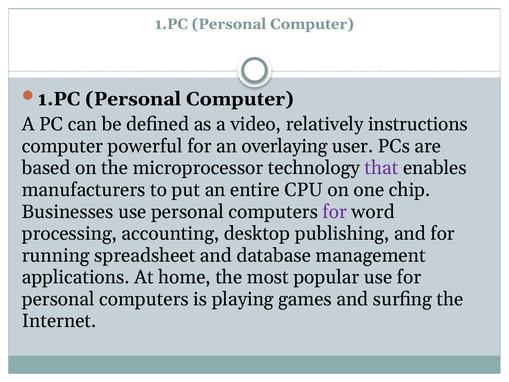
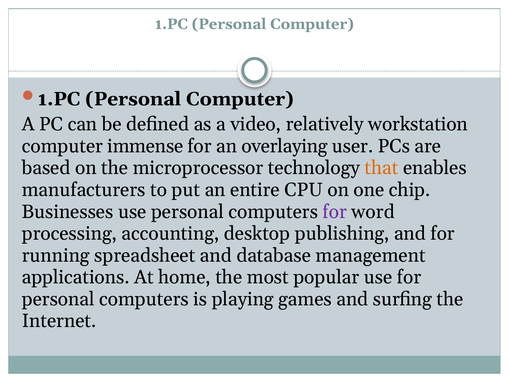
instructions: instructions -> workstation
powerful: powerful -> immense
that colour: purple -> orange
